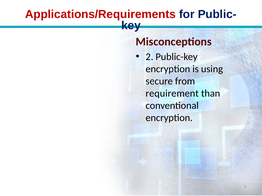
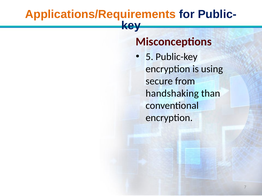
Applications/Requirements colour: red -> orange
2: 2 -> 5
requirement: requirement -> handshaking
